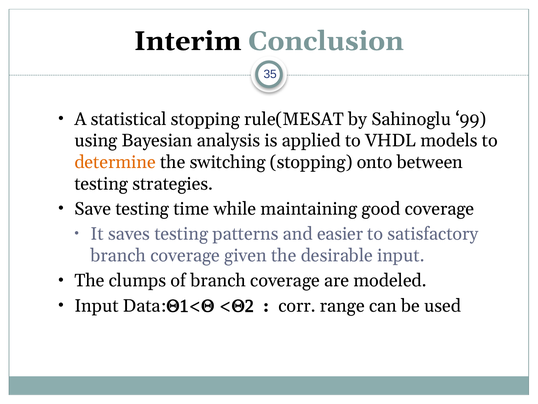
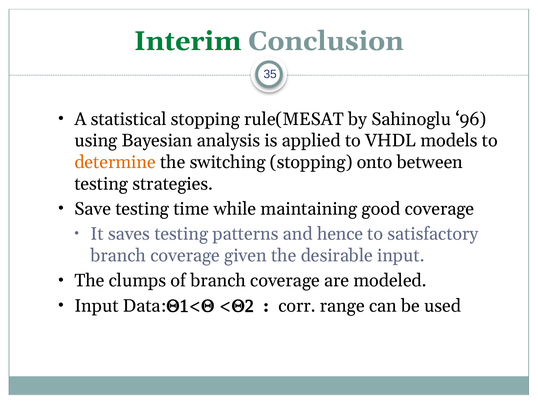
Interim colour: black -> green
99: 99 -> 96
easier: easier -> hence
